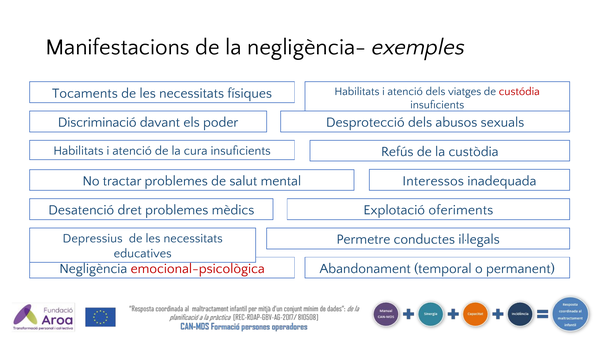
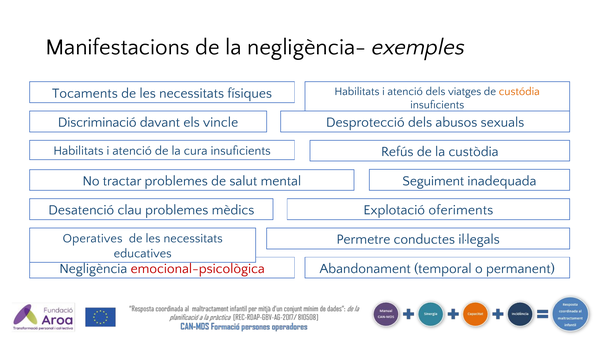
custódia colour: red -> orange
poder: poder -> vincle
Interessos: Interessos -> Seguiment
dret: dret -> clau
Depressius: Depressius -> Operatives
